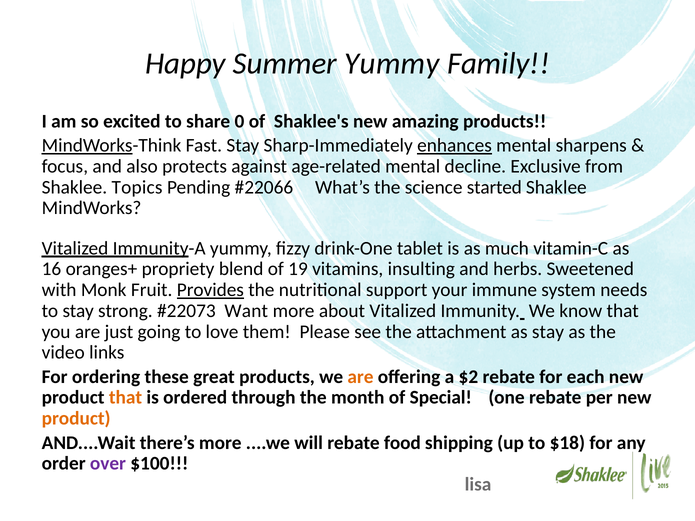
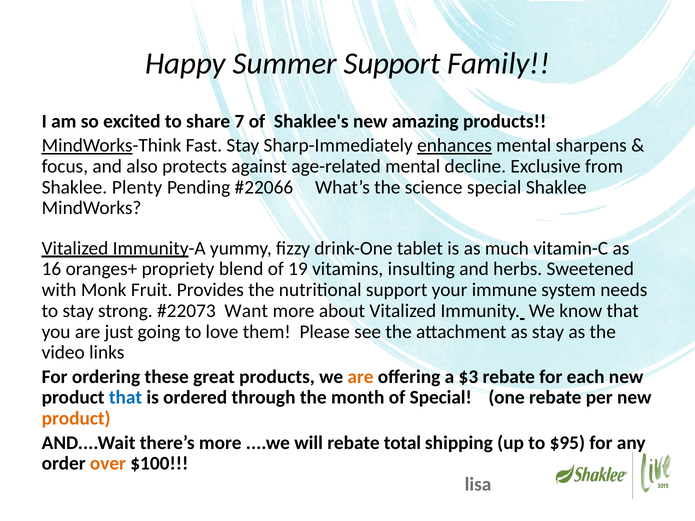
Summer Yummy: Yummy -> Support
0: 0 -> 7
Topics: Topics -> Plenty
science started: started -> special
Provides underline: present -> none
$2: $2 -> $3
that at (126, 398) colour: orange -> blue
food: food -> total
$18: $18 -> $95
over colour: purple -> orange
